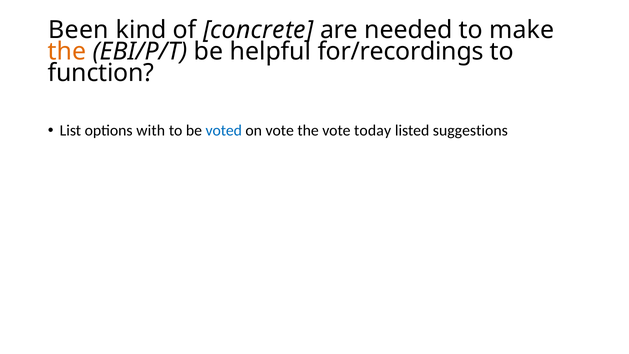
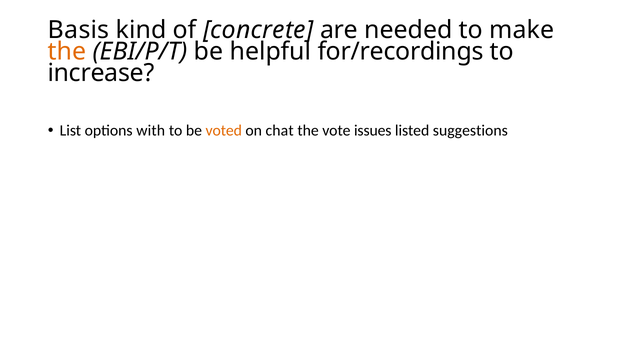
Been: Been -> Basis
function: function -> increase
voted colour: blue -> orange
on vote: vote -> chat
today: today -> issues
